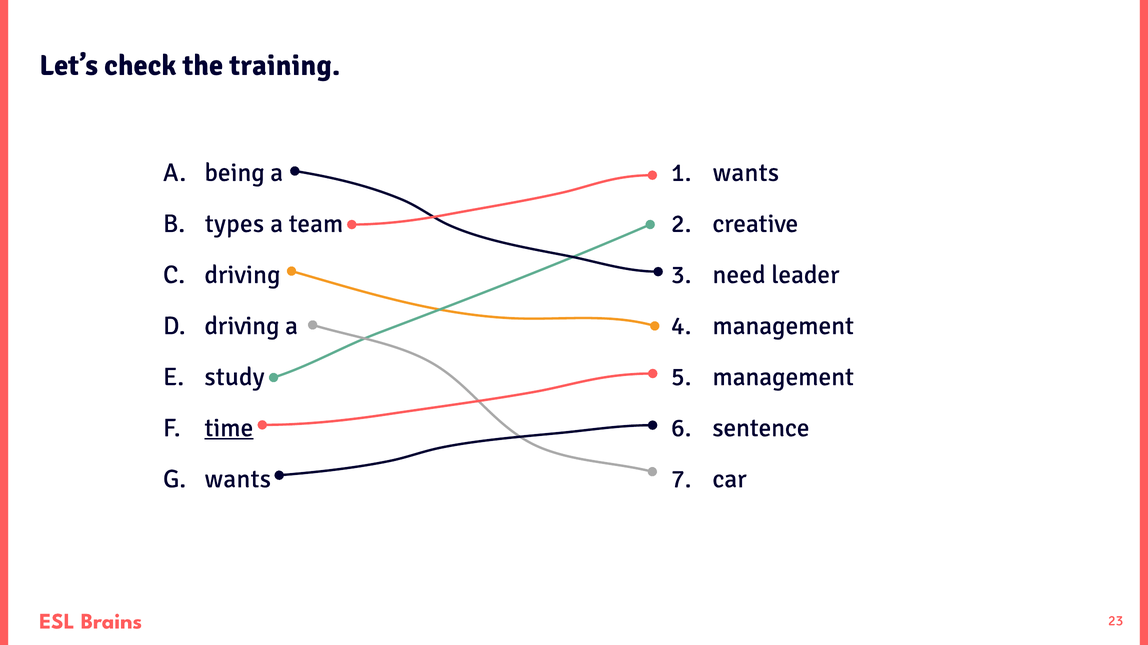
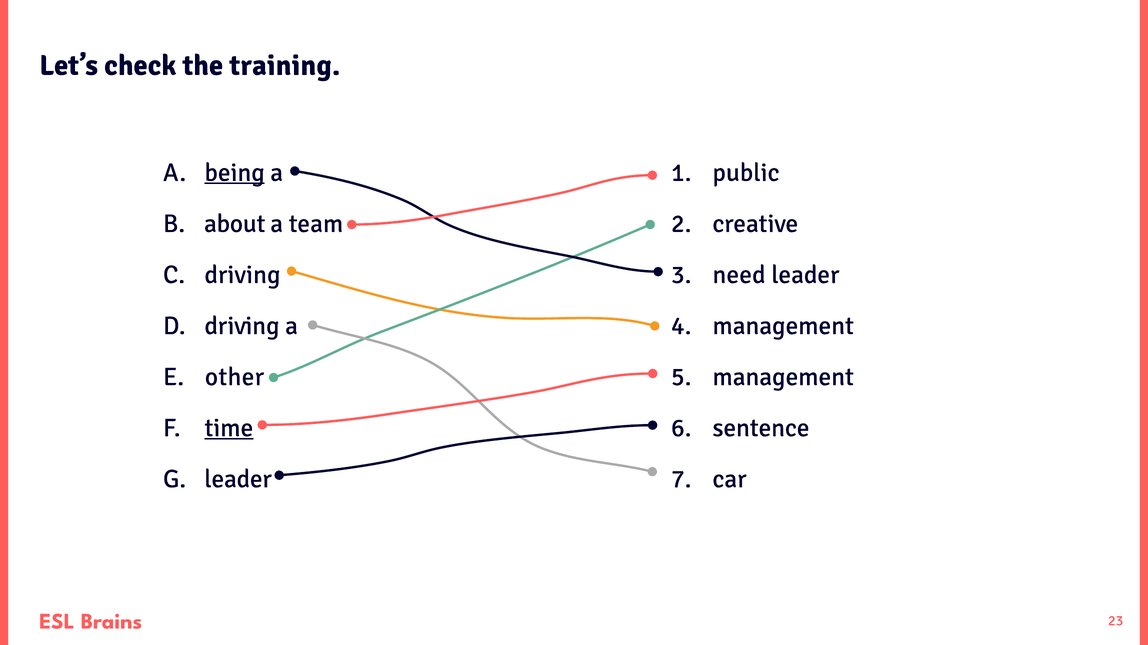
being underline: none -> present
wants at (746, 173): wants -> public
types: types -> about
study: study -> other
wants at (238, 479): wants -> leader
